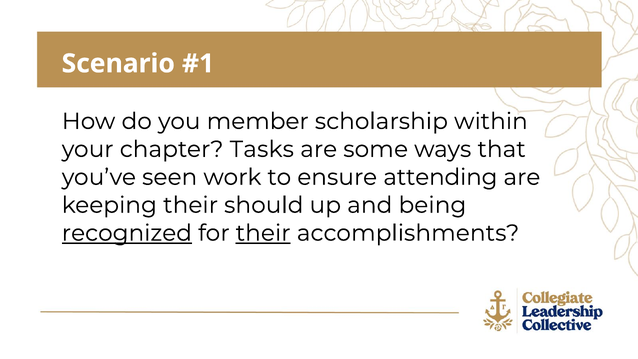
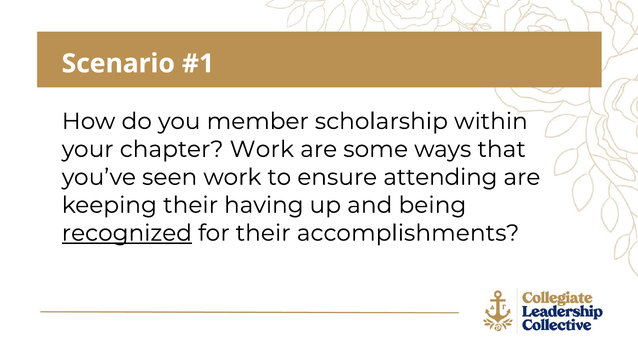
chapter Tasks: Tasks -> Work
should: should -> having
their at (263, 233) underline: present -> none
